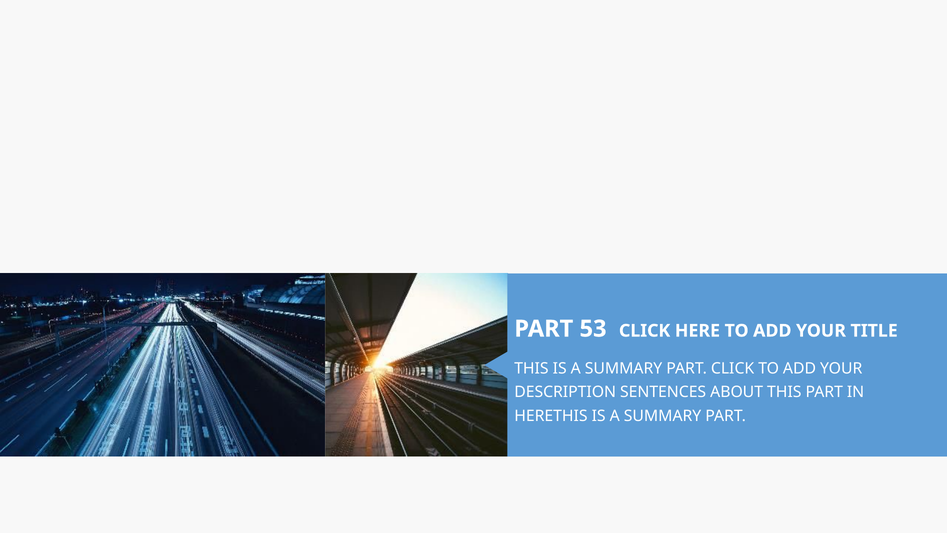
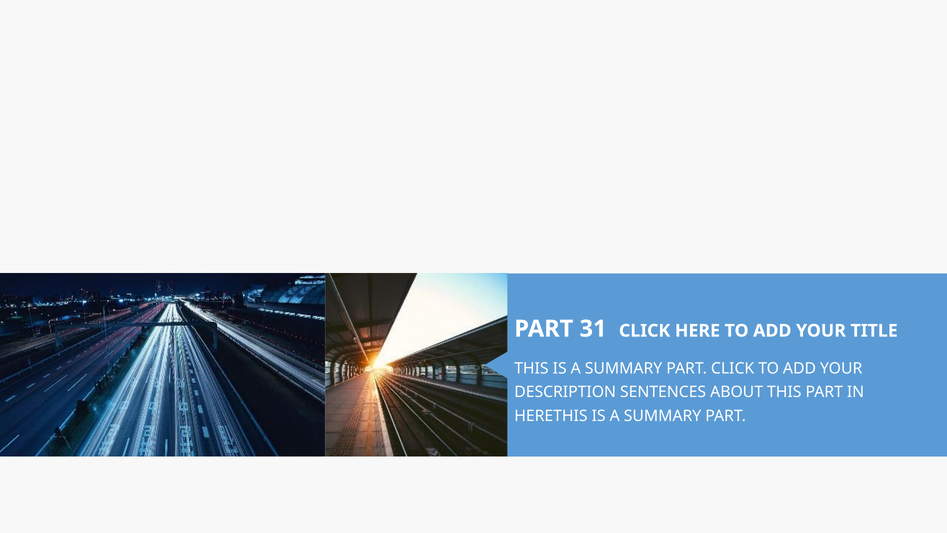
53: 53 -> 31
